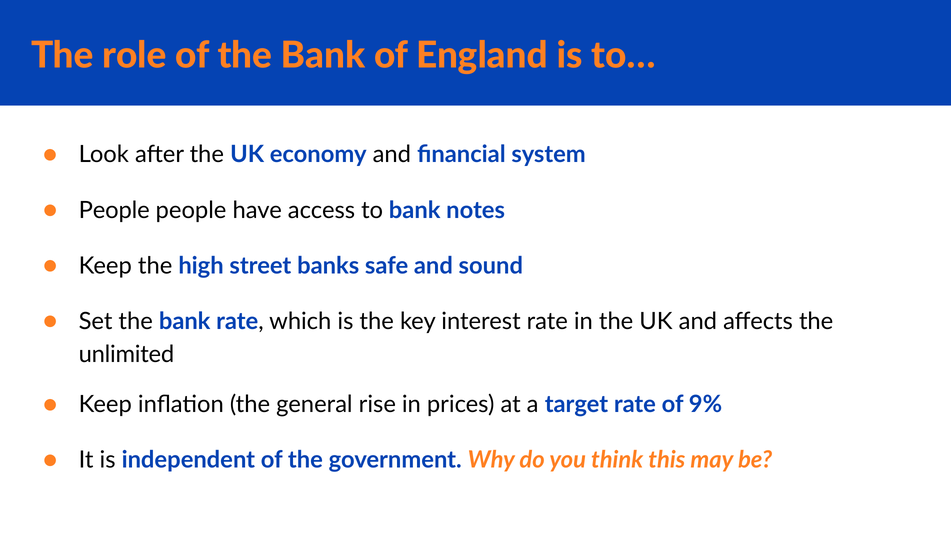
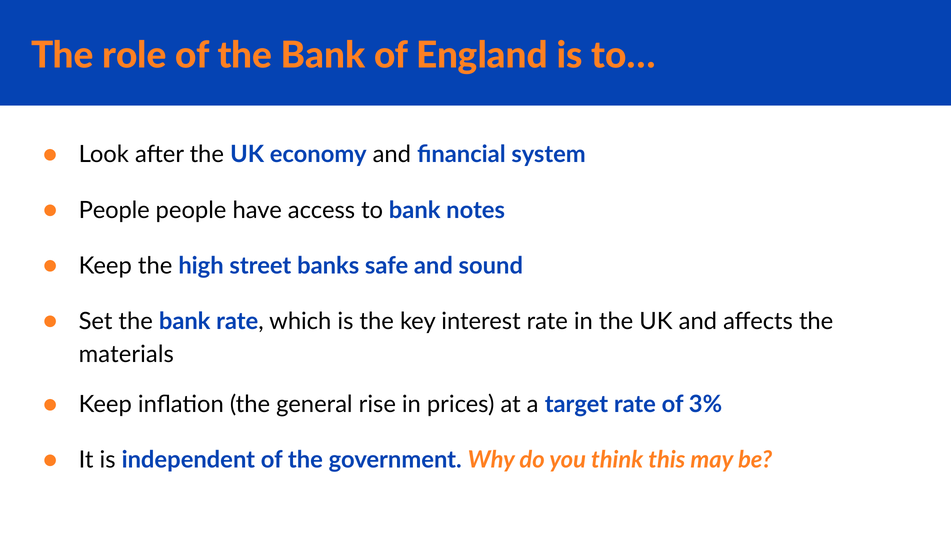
unlimited: unlimited -> materials
9%: 9% -> 3%
